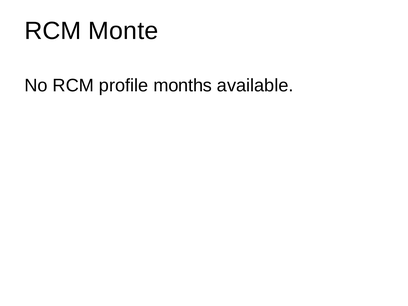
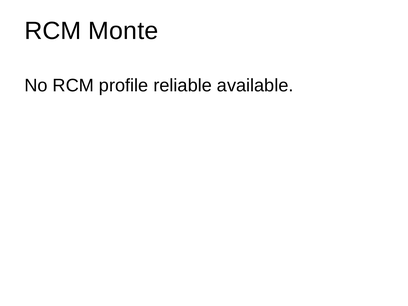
months: months -> reliable
